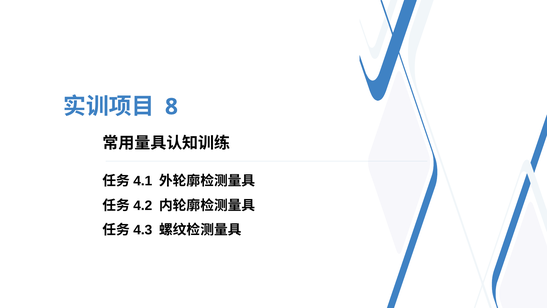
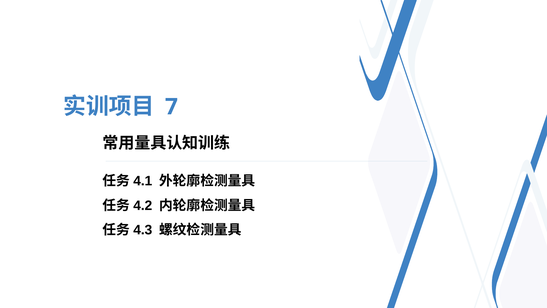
8: 8 -> 7
